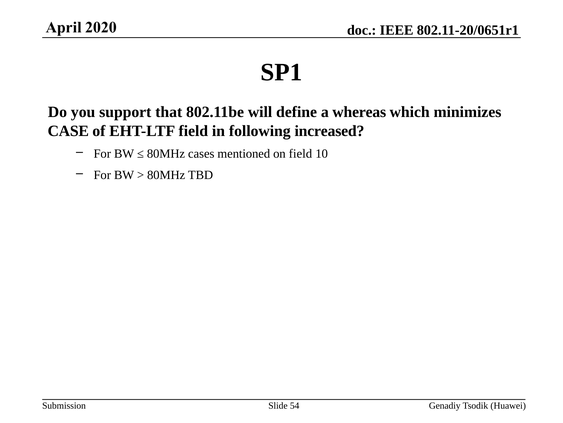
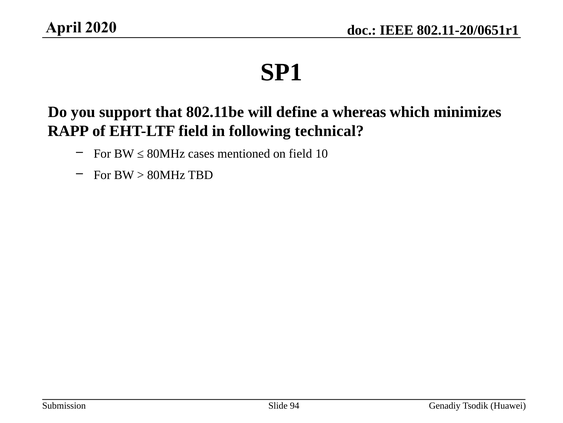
CASE: CASE -> RAPP
increased: increased -> technical
54: 54 -> 94
